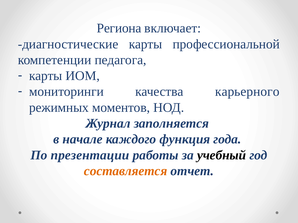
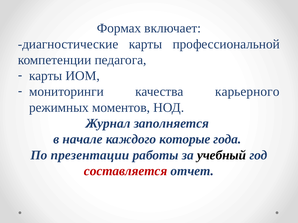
Региона: Региона -> Формах
функция: функция -> которые
составляется colour: orange -> red
